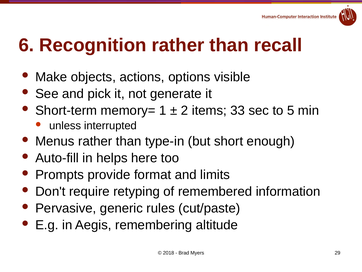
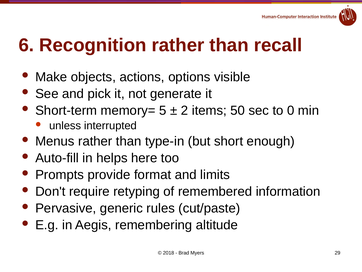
1: 1 -> 5
33: 33 -> 50
5: 5 -> 0
